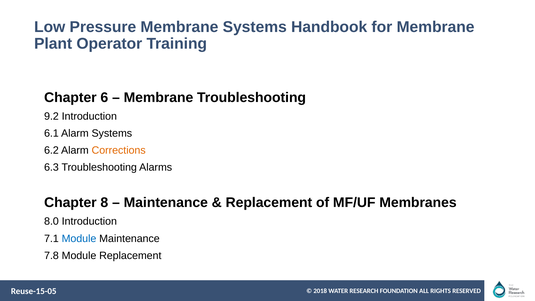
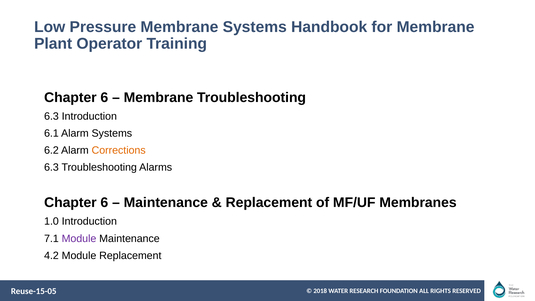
9.2 at (51, 116): 9.2 -> 6.3
8 at (104, 203): 8 -> 6
8.0: 8.0 -> 1.0
Module at (79, 238) colour: blue -> purple
7.8: 7.8 -> 4.2
